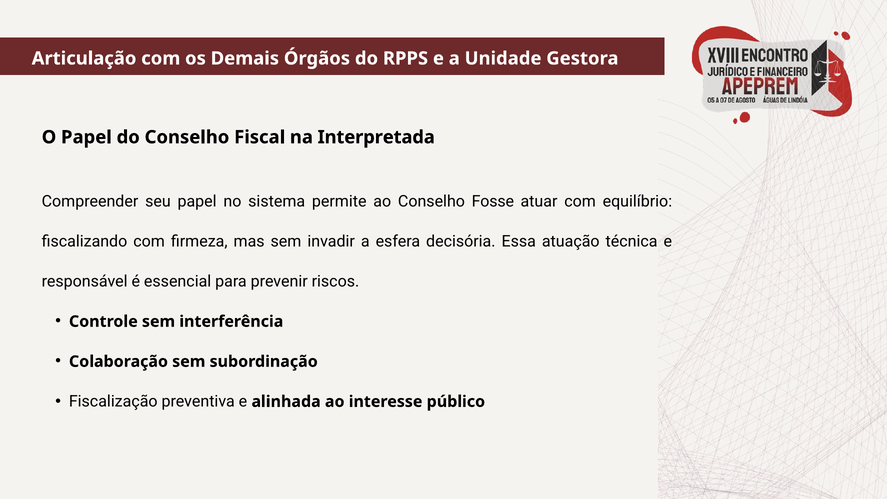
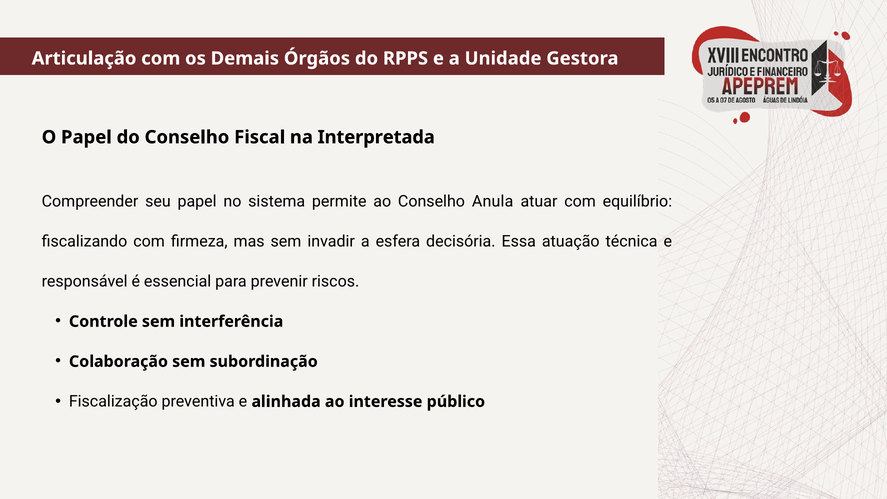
Fosse: Fosse -> Anula
